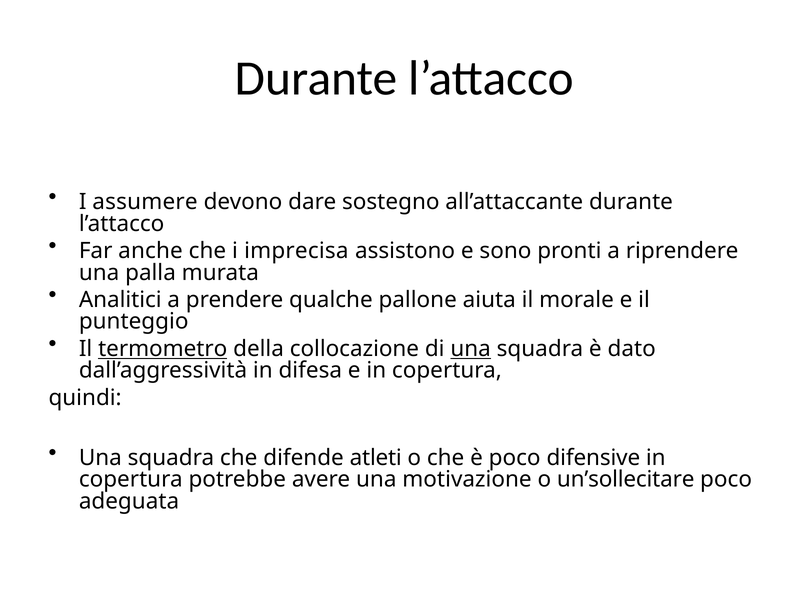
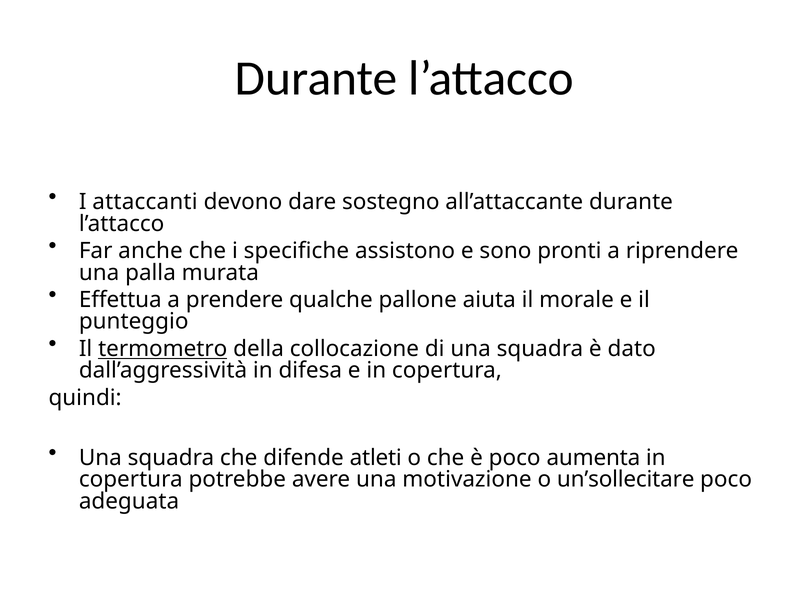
assumere: assumere -> attaccanti
imprecisa: imprecisa -> specifiche
Analitici: Analitici -> Effettua
una at (471, 349) underline: present -> none
difensive: difensive -> aumenta
